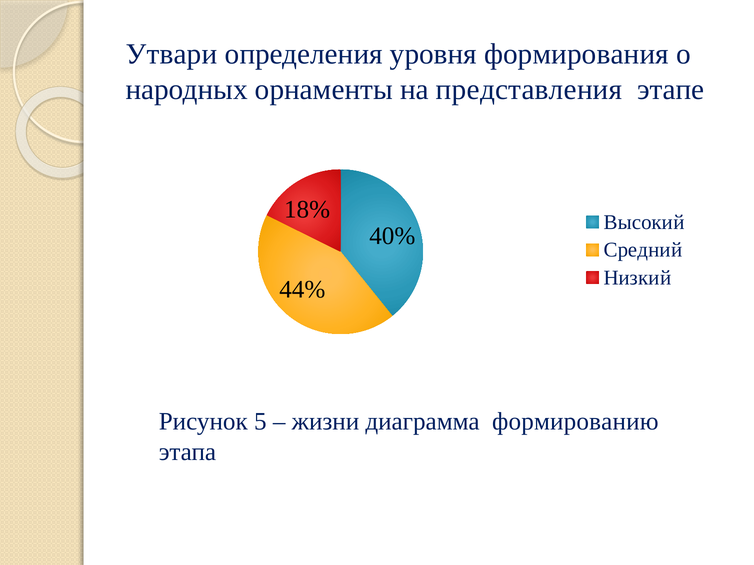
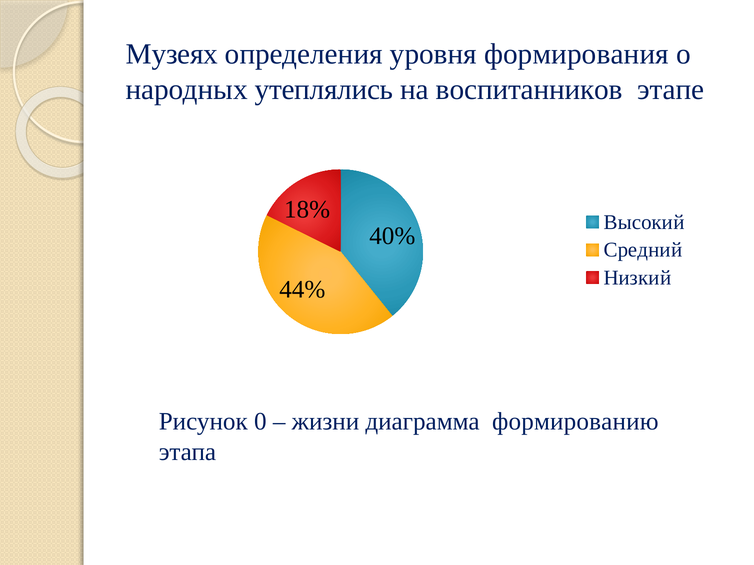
Утвари: Утвари -> Музеях
орнаменты: орнаменты -> утеплялись
представления: представления -> воспитанников
5: 5 -> 0
